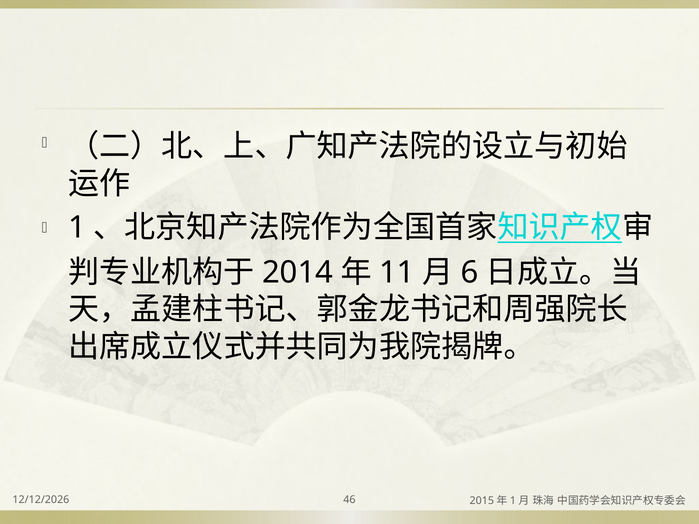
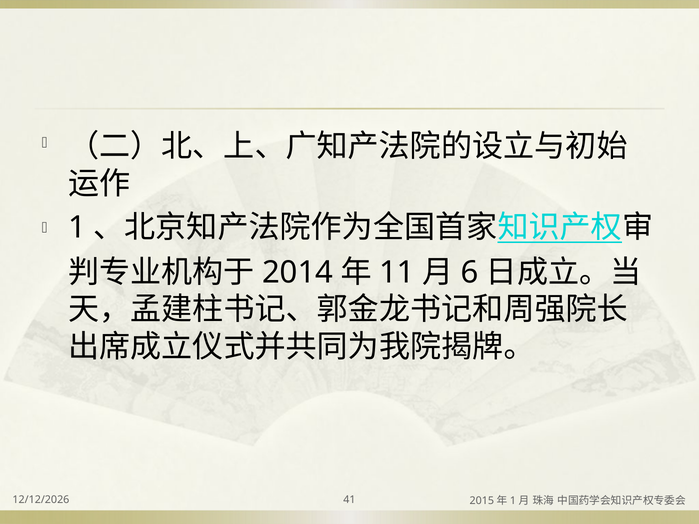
46: 46 -> 41
